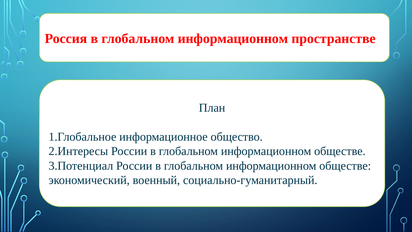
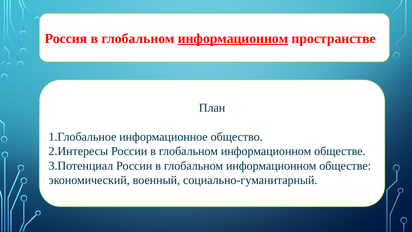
информационном at (233, 39) underline: none -> present
